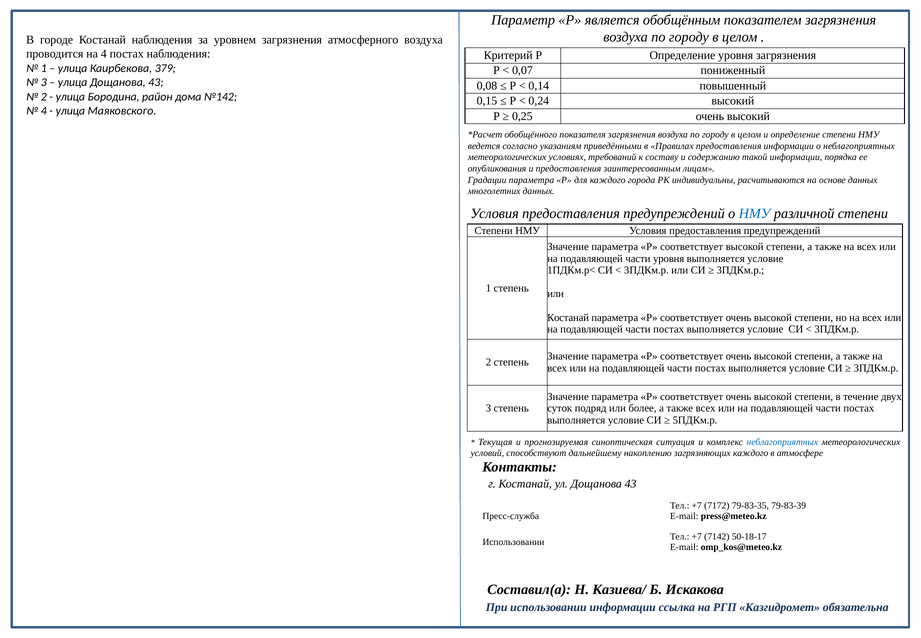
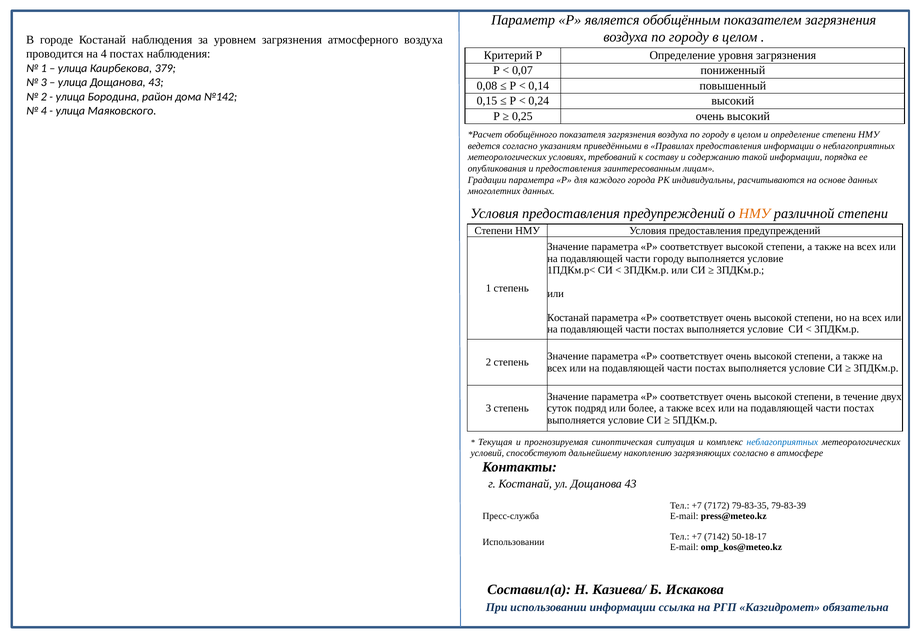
НМУ at (755, 214) colour: blue -> orange
части уровня: уровня -> городу
загрязняющих каждого: каждого -> согласно
